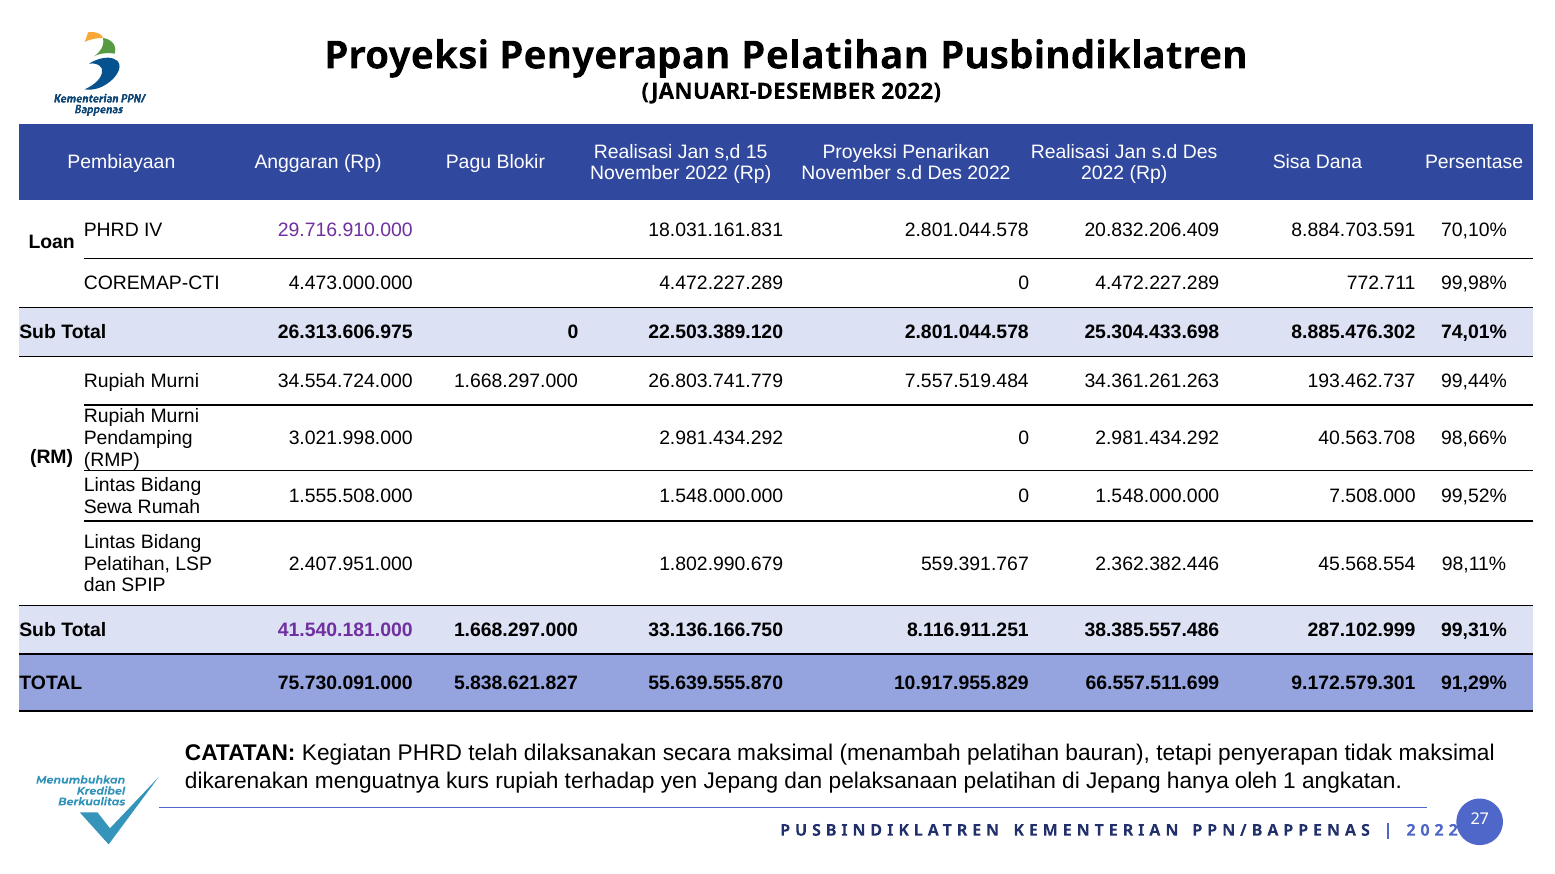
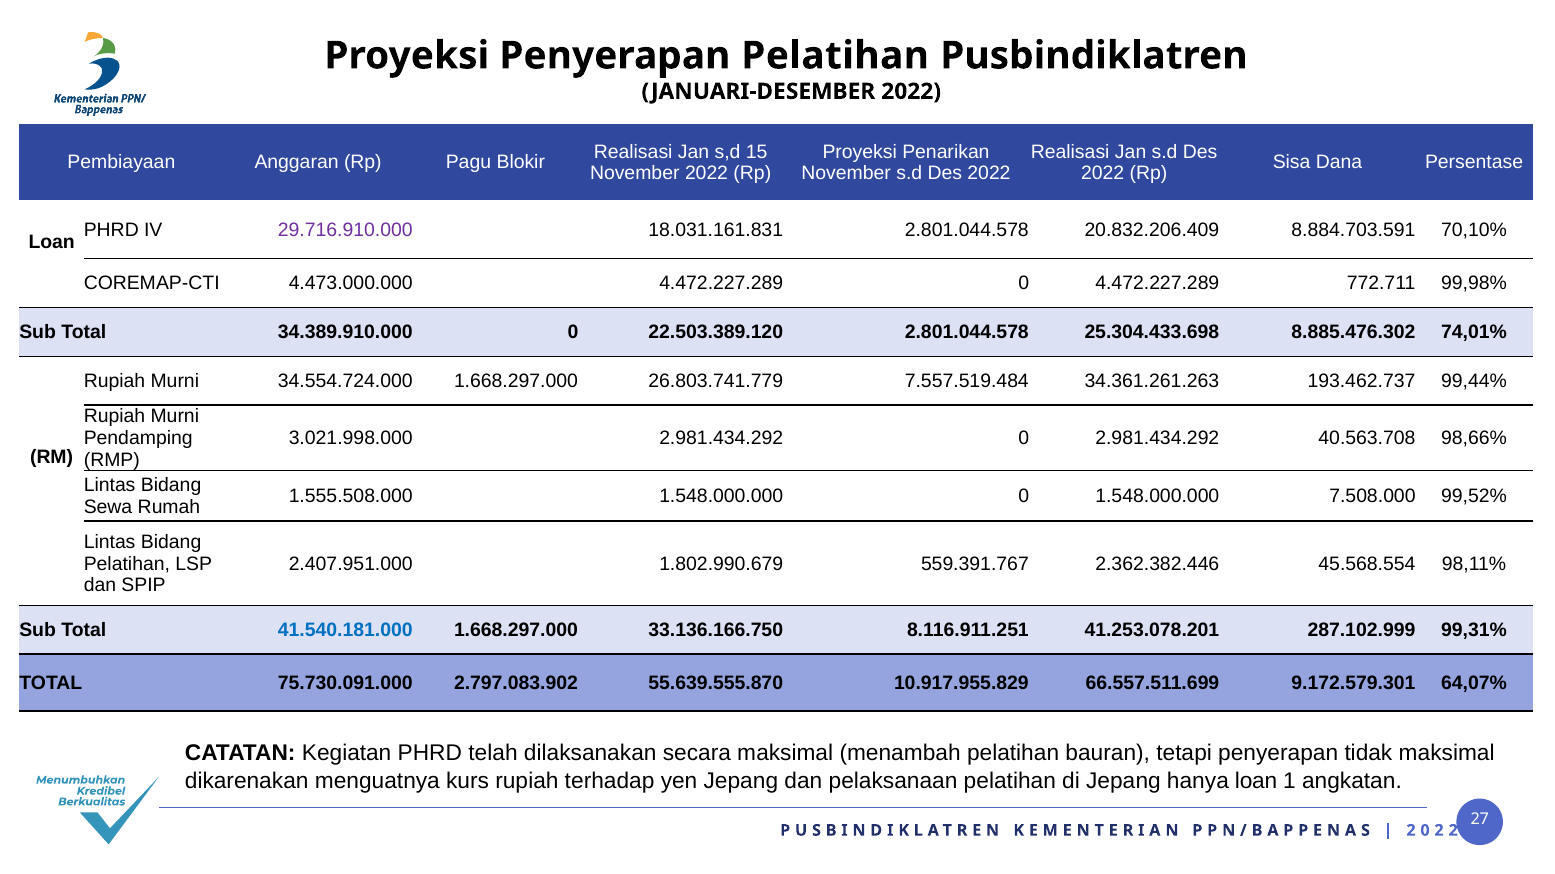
26.313.606.975: 26.313.606.975 -> 34.389.910.000
41.540.181.000 colour: purple -> blue
38.385.557.486: 38.385.557.486 -> 41.253.078.201
5.838.621.827: 5.838.621.827 -> 2.797.083.902
91,29%: 91,29% -> 64,07%
hanya oleh: oleh -> loan
